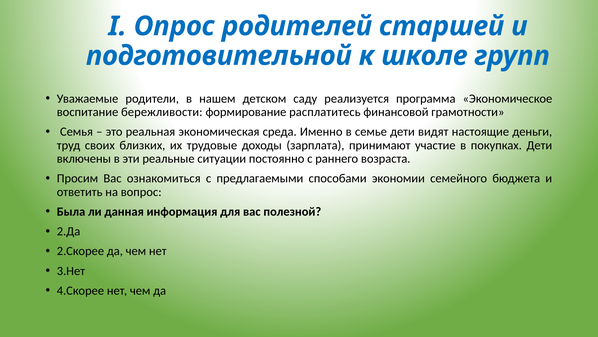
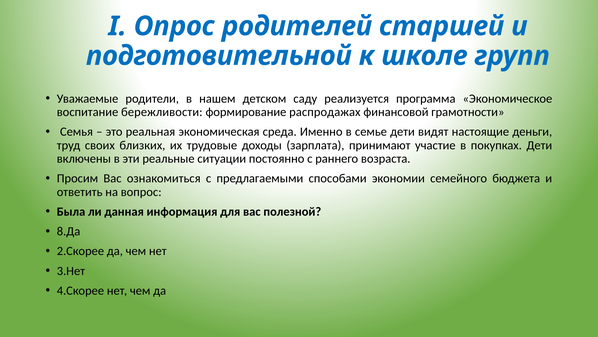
расплатитесь: расплатитесь -> распродажах
2.Да: 2.Да -> 8.Да
